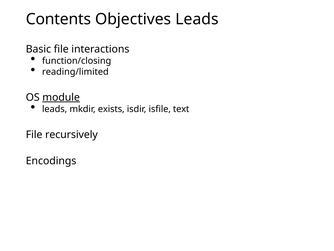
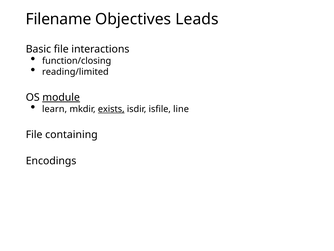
Contents: Contents -> Filename
leads at (55, 109): leads -> learn
exists underline: none -> present
text: text -> line
recursively: recursively -> containing
